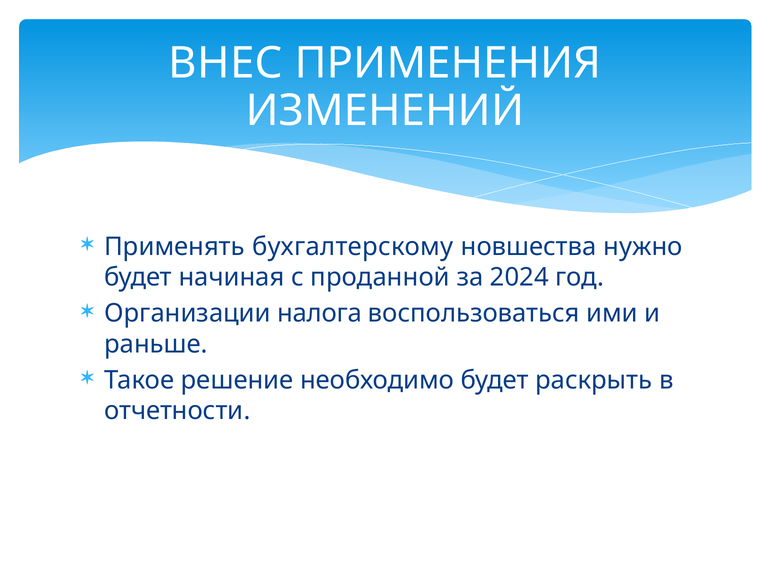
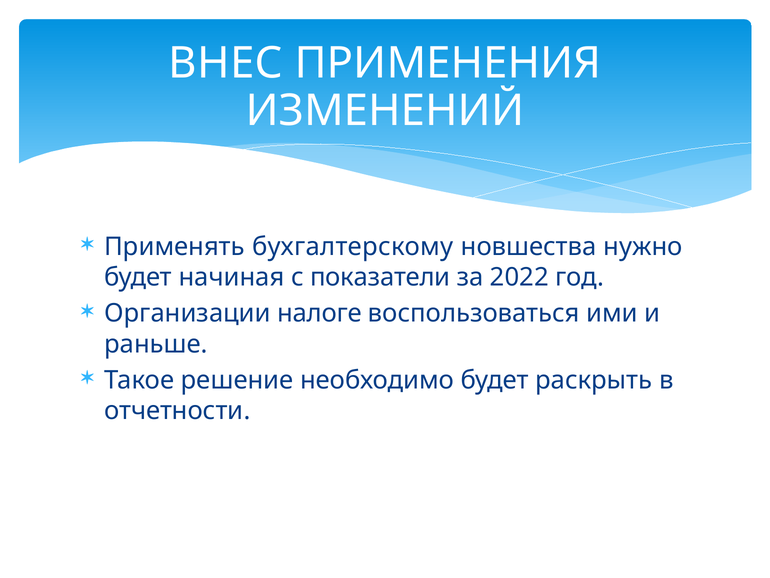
проданной: проданной -> показатели
2024: 2024 -> 2022
налога: налога -> налоге
